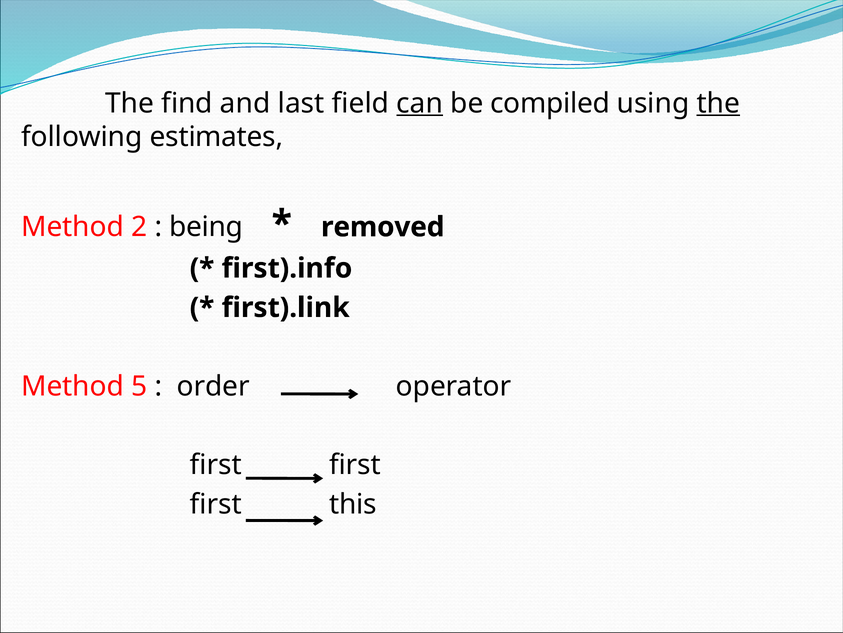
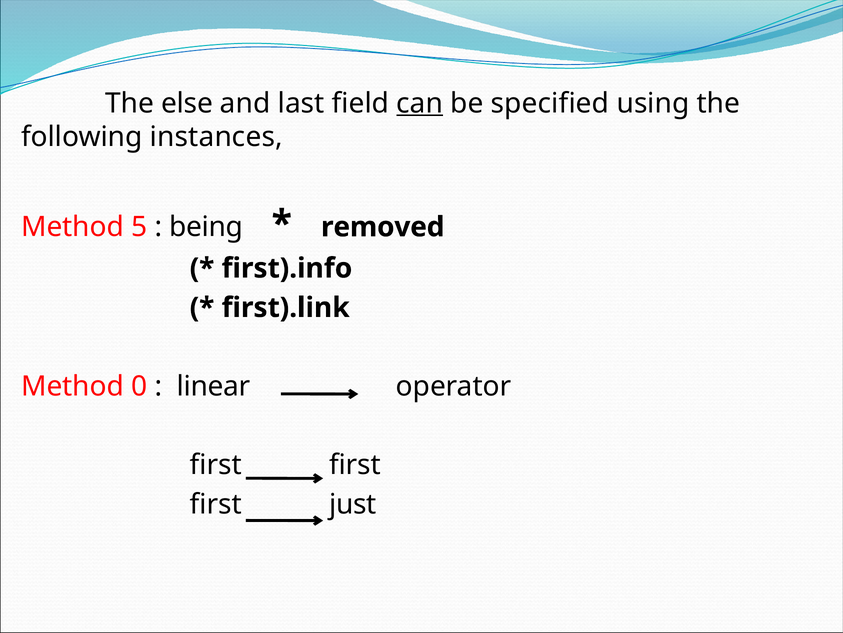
find: find -> else
compiled: compiled -> specified
the at (718, 103) underline: present -> none
estimates: estimates -> instances
2: 2 -> 5
5: 5 -> 0
order: order -> linear
this: this -> just
